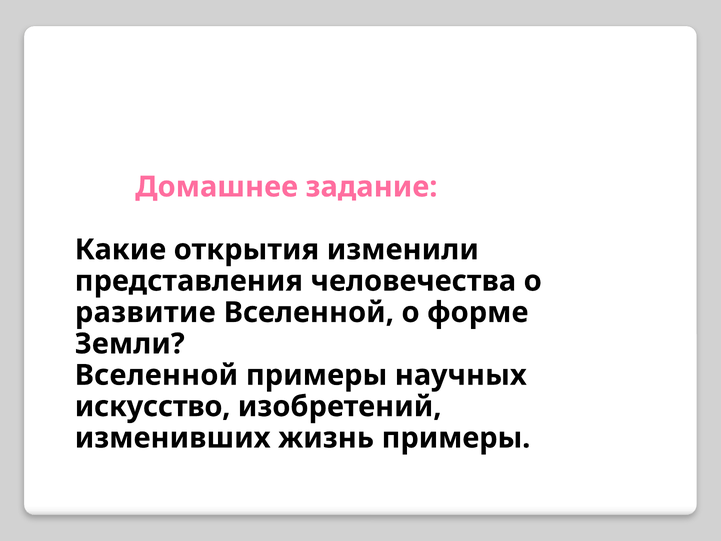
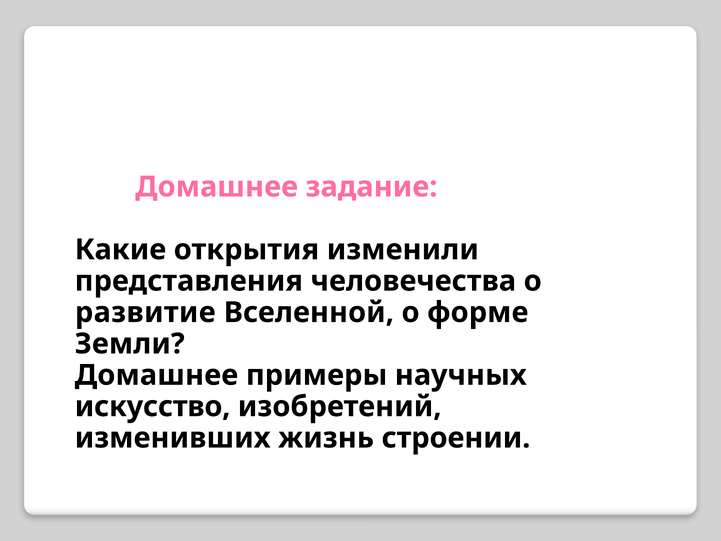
Вселенной at (156, 375): Вселенной -> Домашнее
жизнь примеры: примеры -> строении
